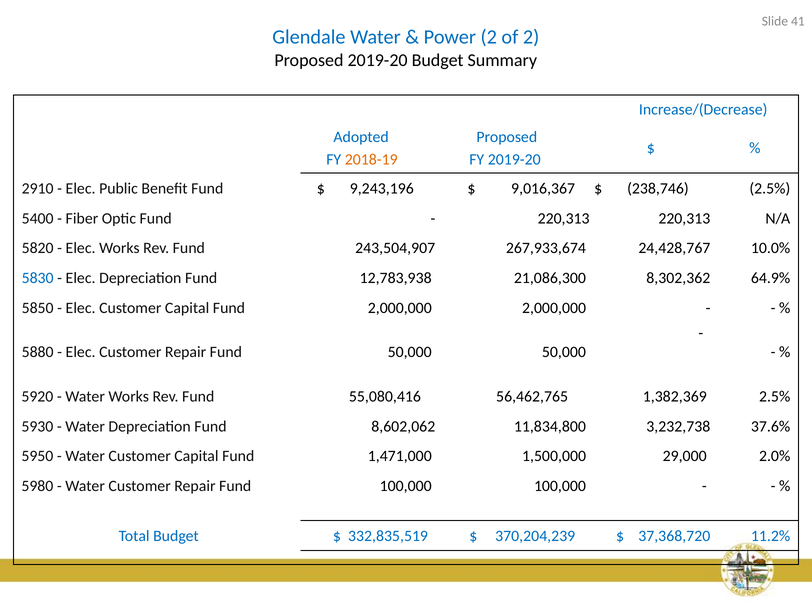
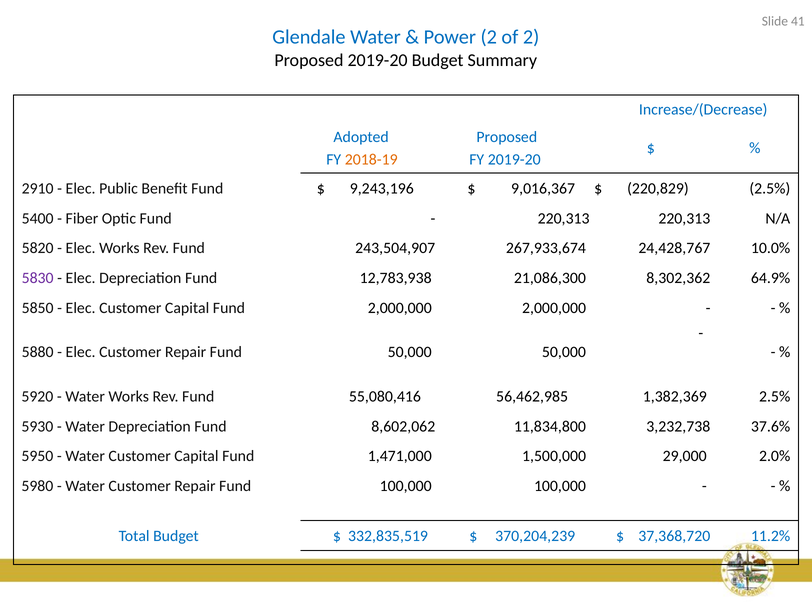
238,746: 238,746 -> 220,829
5830 colour: blue -> purple
56,462,765: 56,462,765 -> 56,462,985
